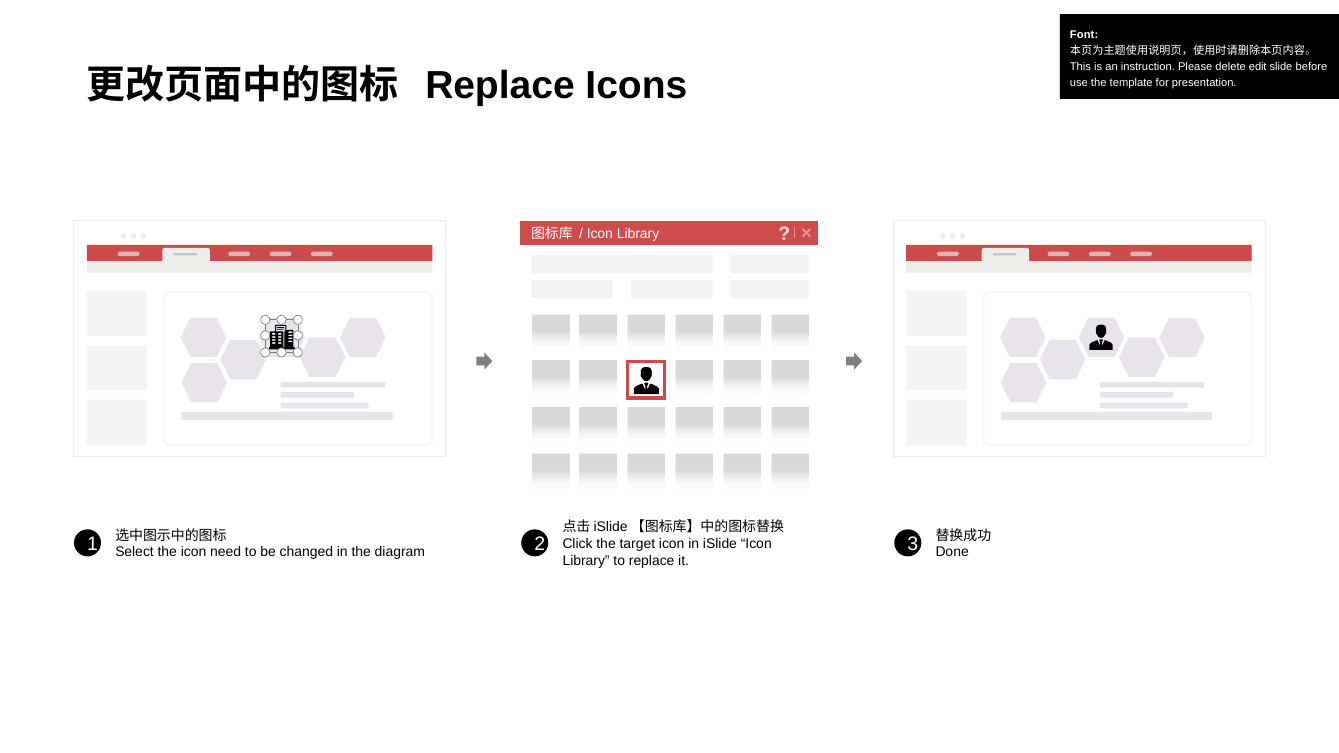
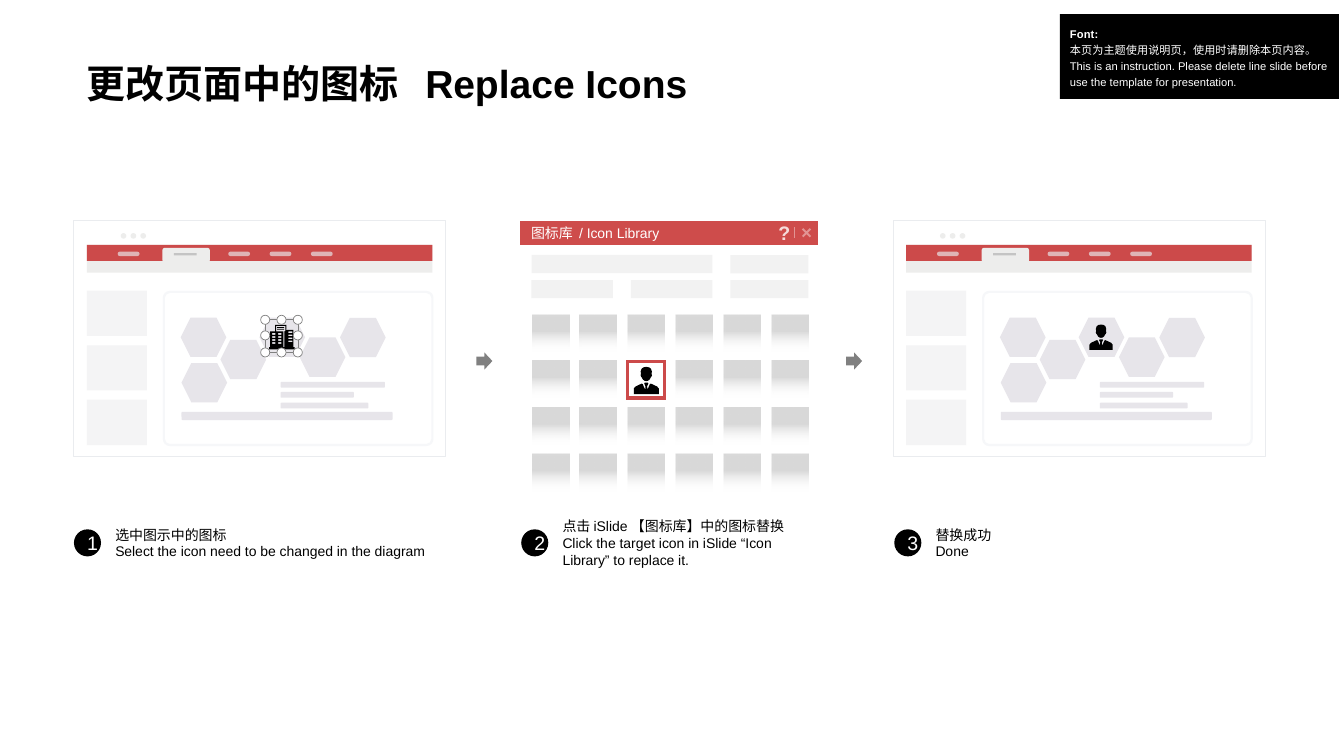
edit: edit -> line
